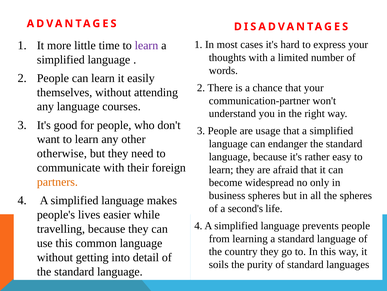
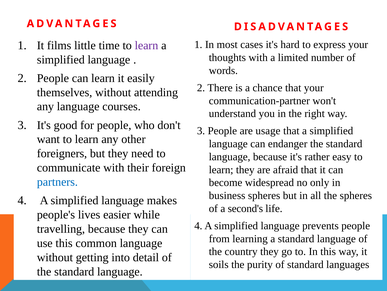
more: more -> films
otherwise: otherwise -> foreigners
partners colour: orange -> blue
